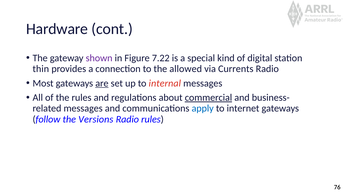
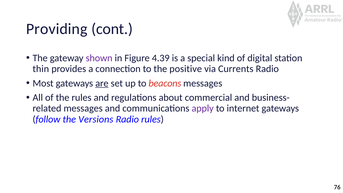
Hardware: Hardware -> Providing
7.22: 7.22 -> 4.39
allowed: allowed -> positive
internal: internal -> beacons
commercial underline: present -> none
apply colour: blue -> purple
